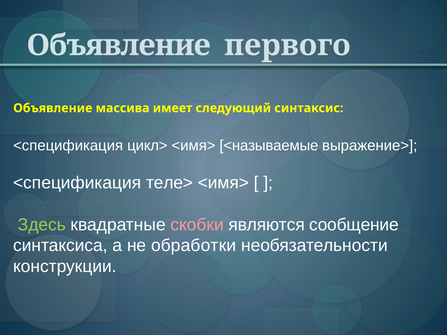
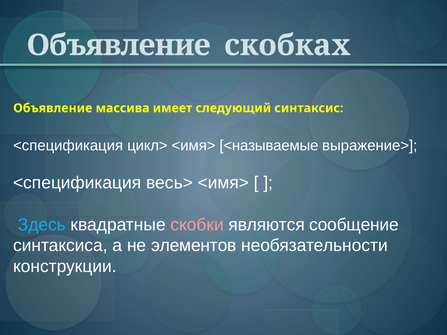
первого: первого -> скобках
теле>: теле> -> весь>
Здесь colour: light green -> light blue
обработки: обработки -> элементов
